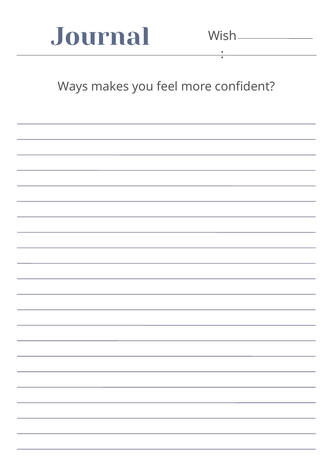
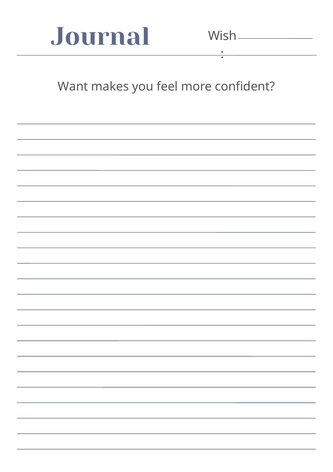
Ways: Ways -> Want
